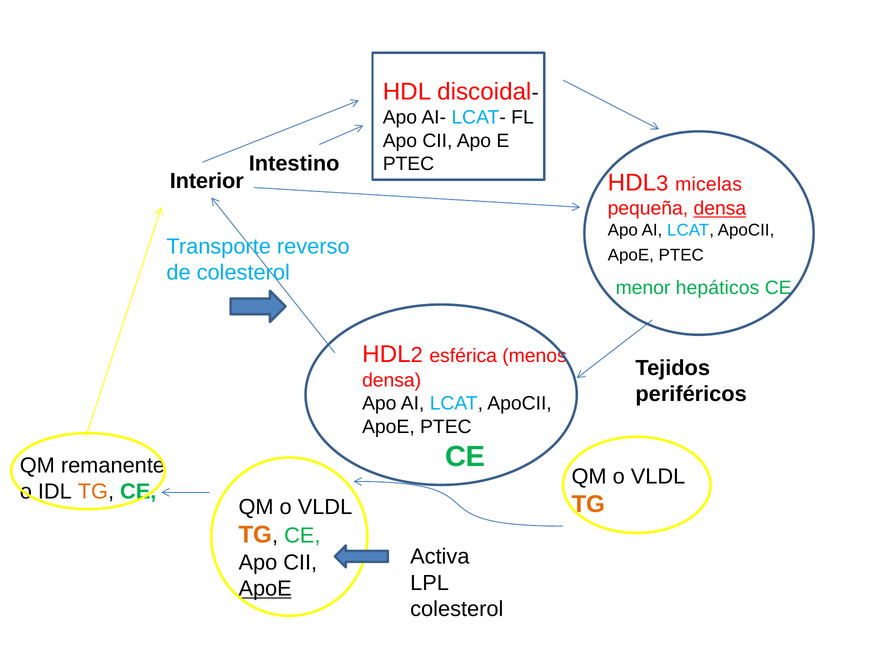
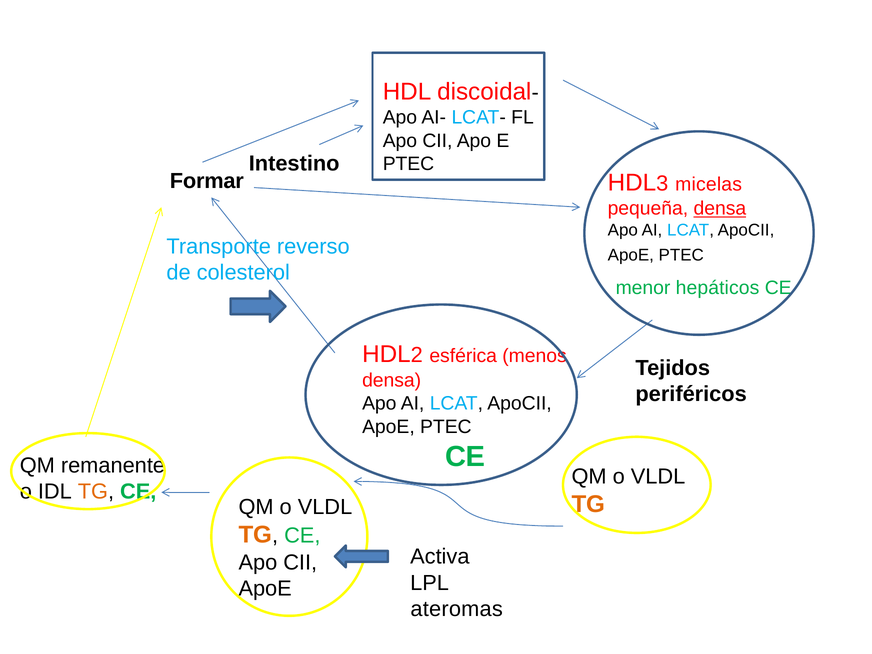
Interior: Interior -> Formar
ApoE at (265, 589) underline: present -> none
colesterol at (457, 609): colesterol -> ateromas
